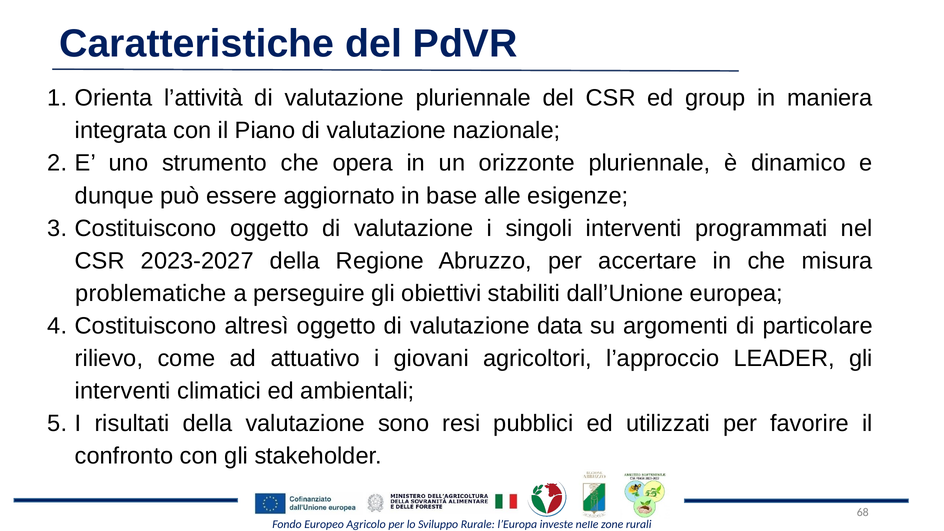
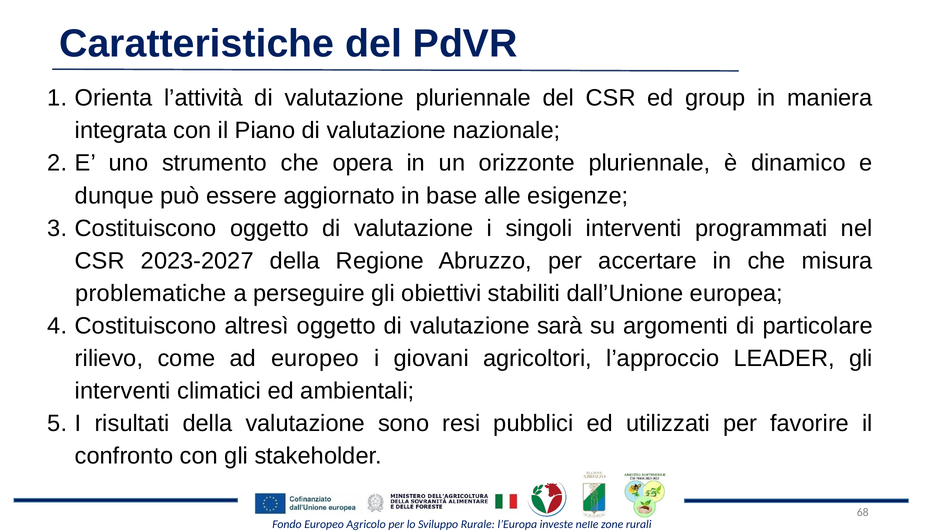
data: data -> sarà
ad attuativo: attuativo -> europeo
